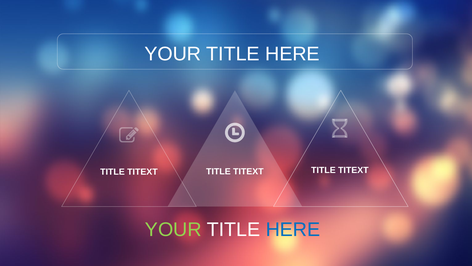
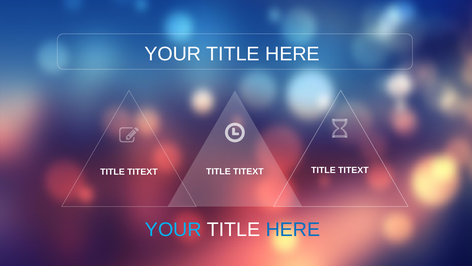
YOUR at (173, 229) colour: light green -> light blue
